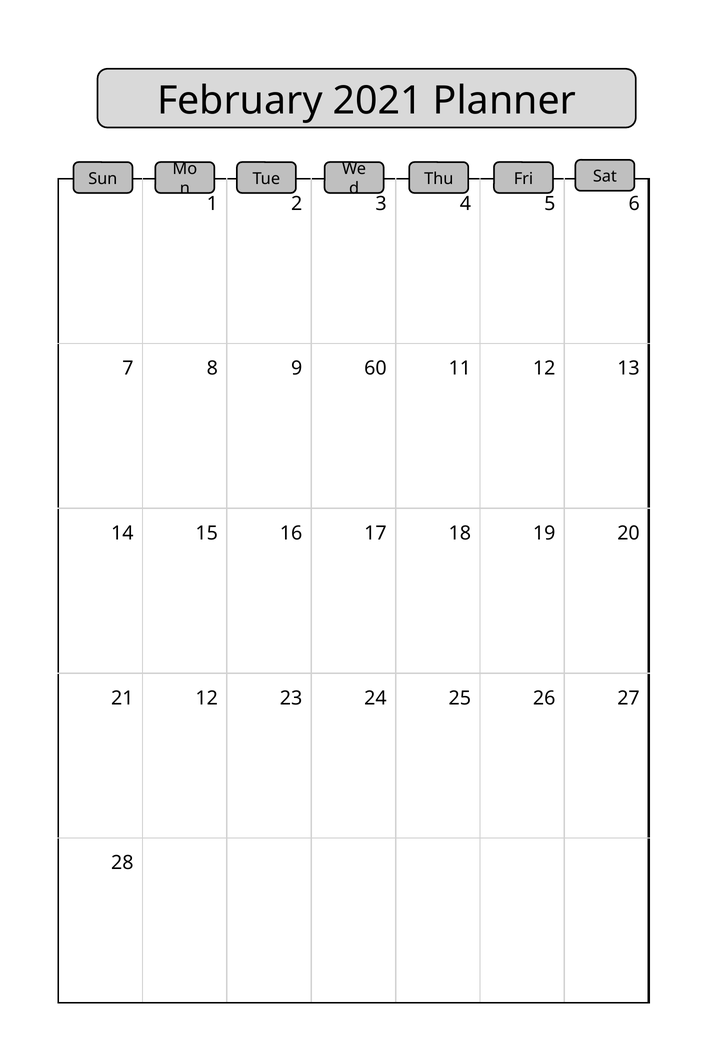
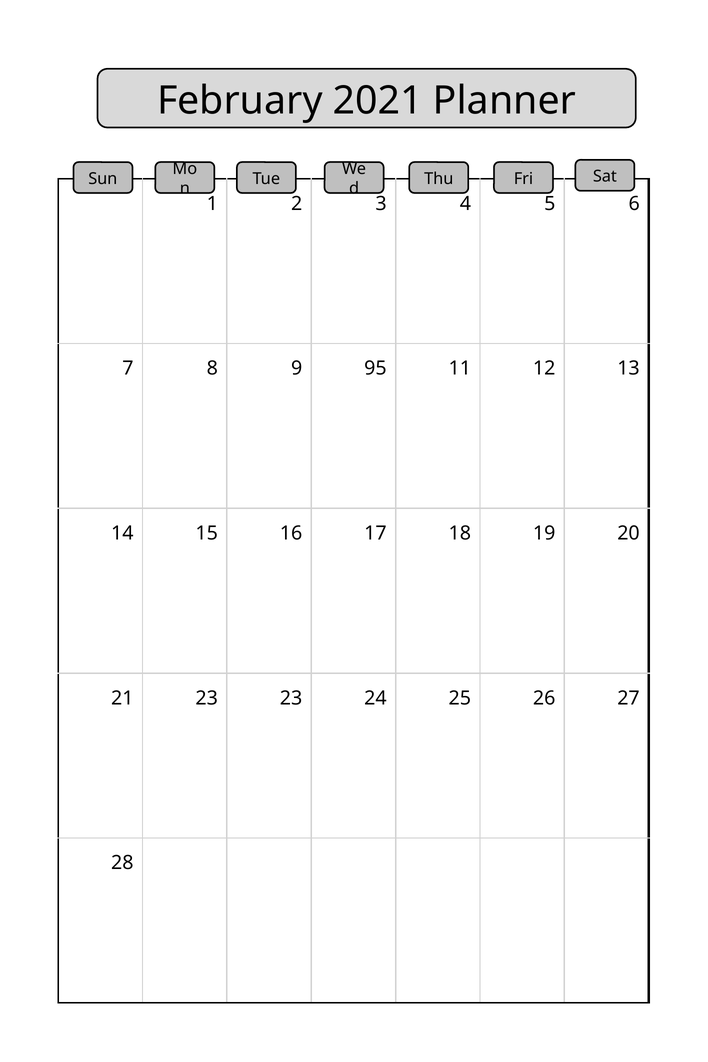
60: 60 -> 95
21 12: 12 -> 23
